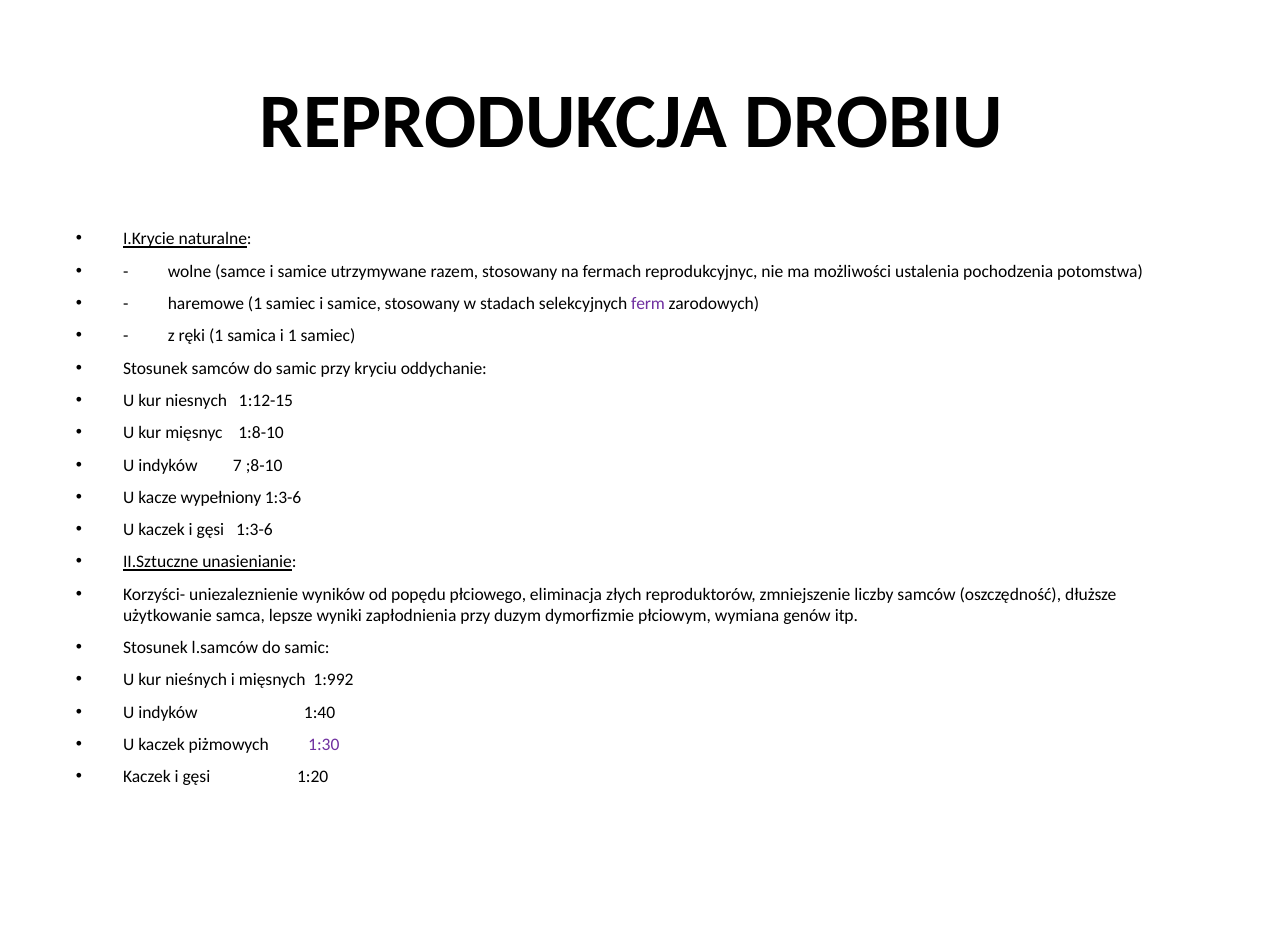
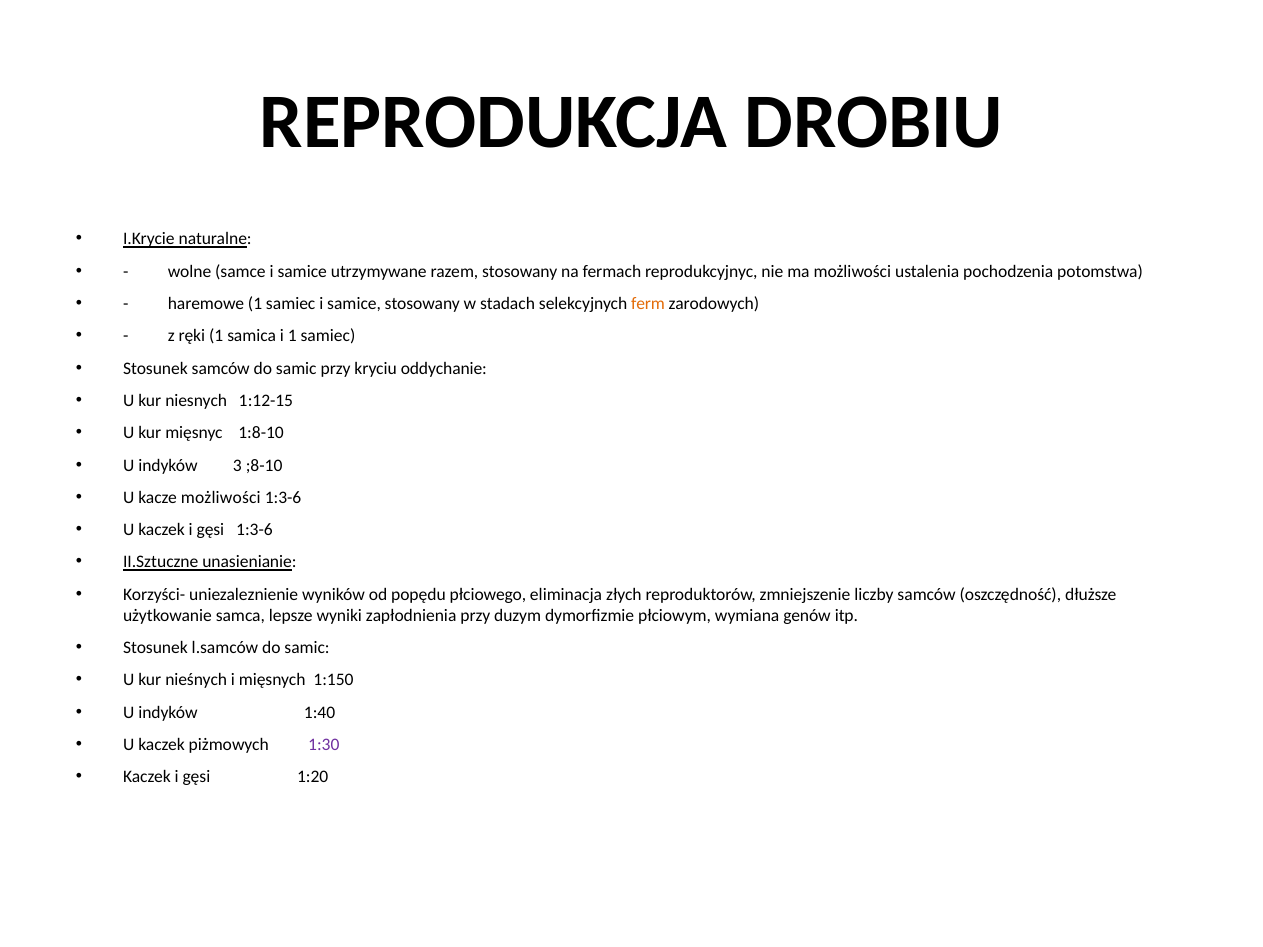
ferm colour: purple -> orange
7: 7 -> 3
kacze wypełniony: wypełniony -> możliwości
1:992: 1:992 -> 1:150
